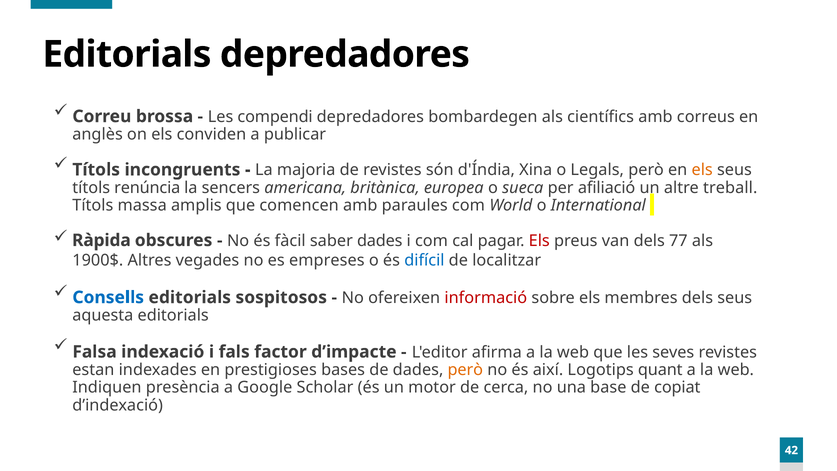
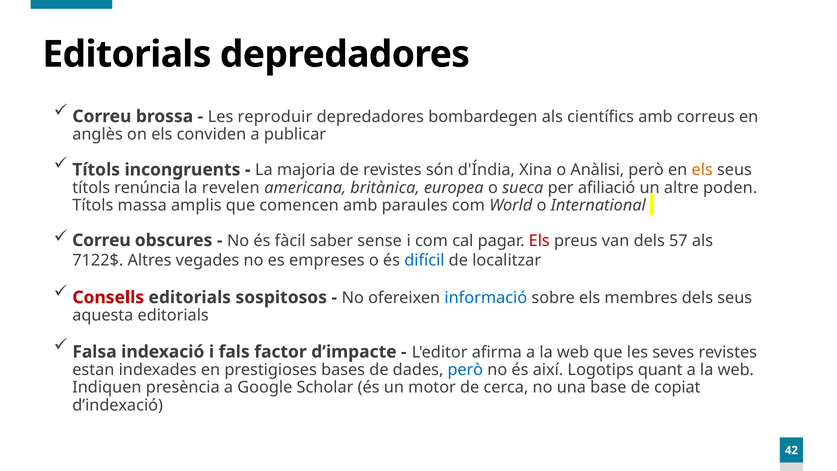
compendi: compendi -> reproduir
Legals: Legals -> Anàlisi
sencers: sencers -> revelen
treball: treball -> poden
Ràpida at (101, 240): Ràpida -> Correu
saber dades: dades -> sense
77: 77 -> 57
1900$: 1900$ -> 7122$
Consells colour: blue -> red
informació colour: red -> blue
però at (465, 370) colour: orange -> blue
